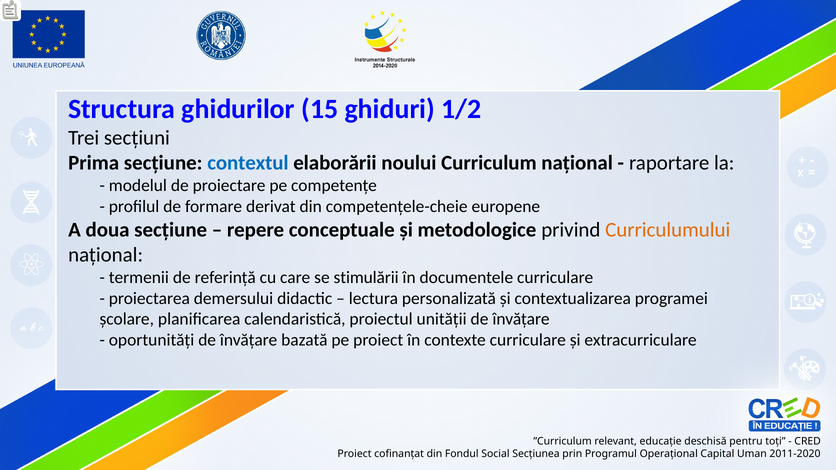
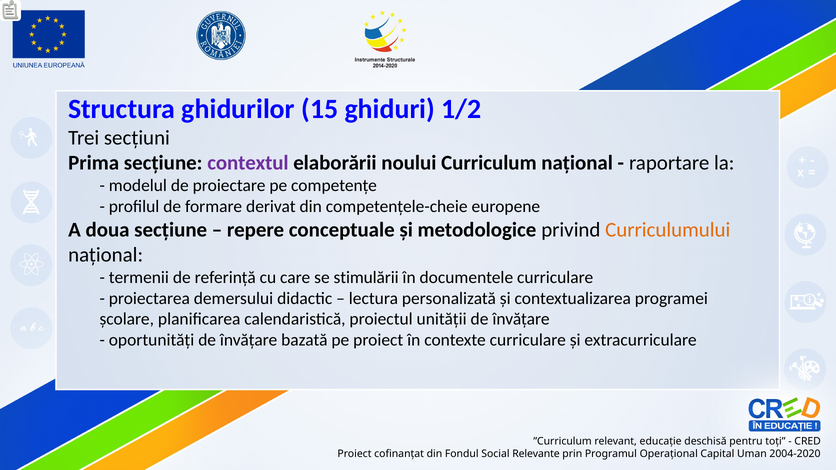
contextul colour: blue -> purple
Secțiunea: Secțiunea -> Relevante
2011-2020: 2011-2020 -> 2004-2020
